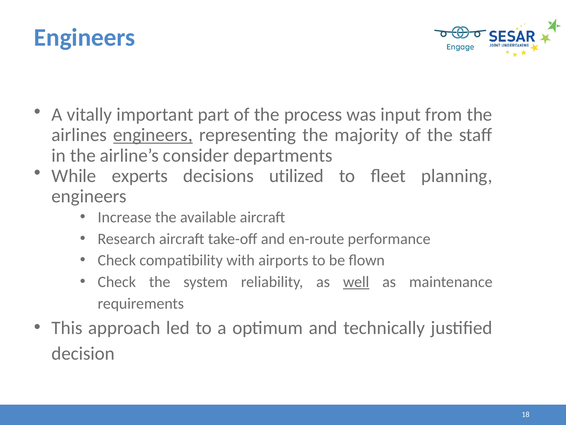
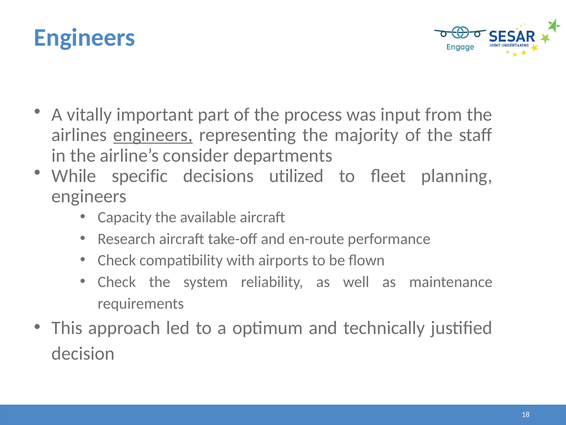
experts: experts -> specific
Increase: Increase -> Capacity
well underline: present -> none
